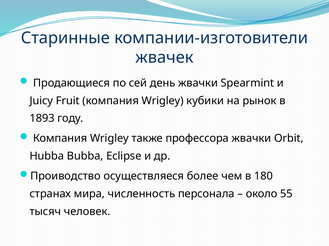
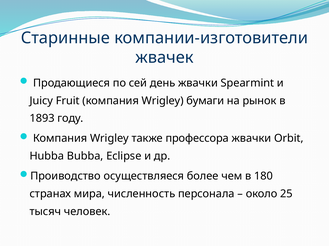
кубики: кубики -> бумаги
55: 55 -> 25
